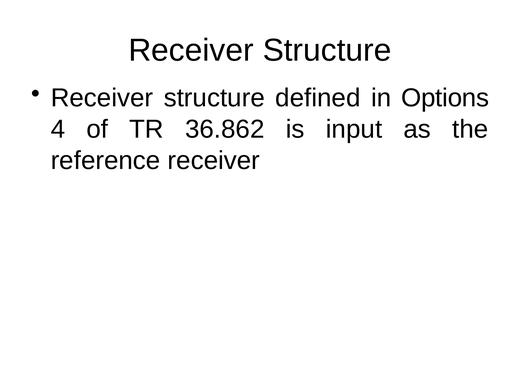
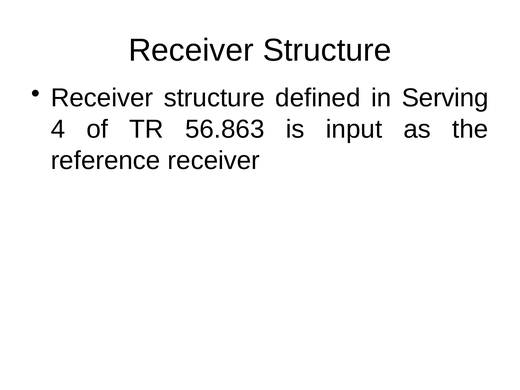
Options: Options -> Serving
36.862: 36.862 -> 56.863
